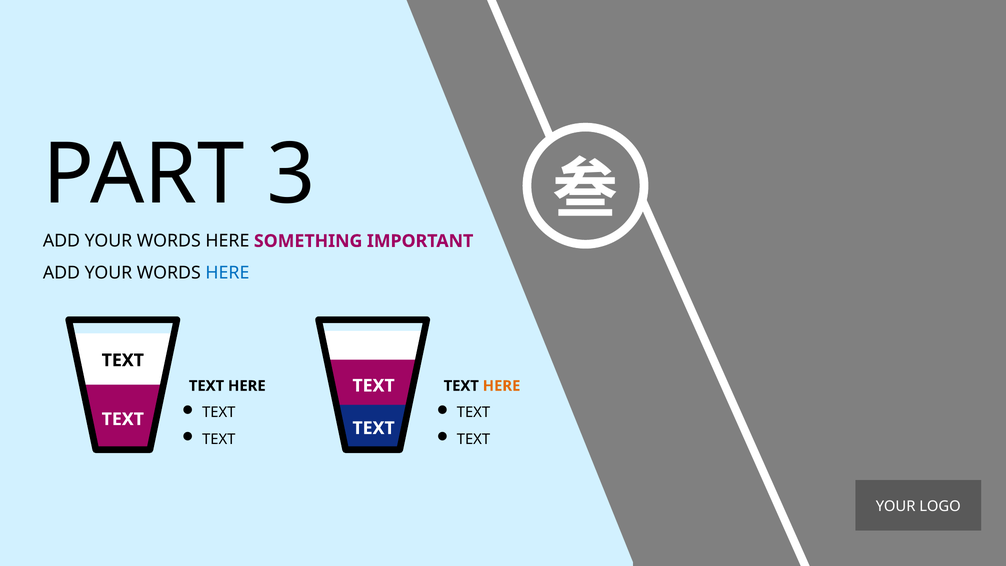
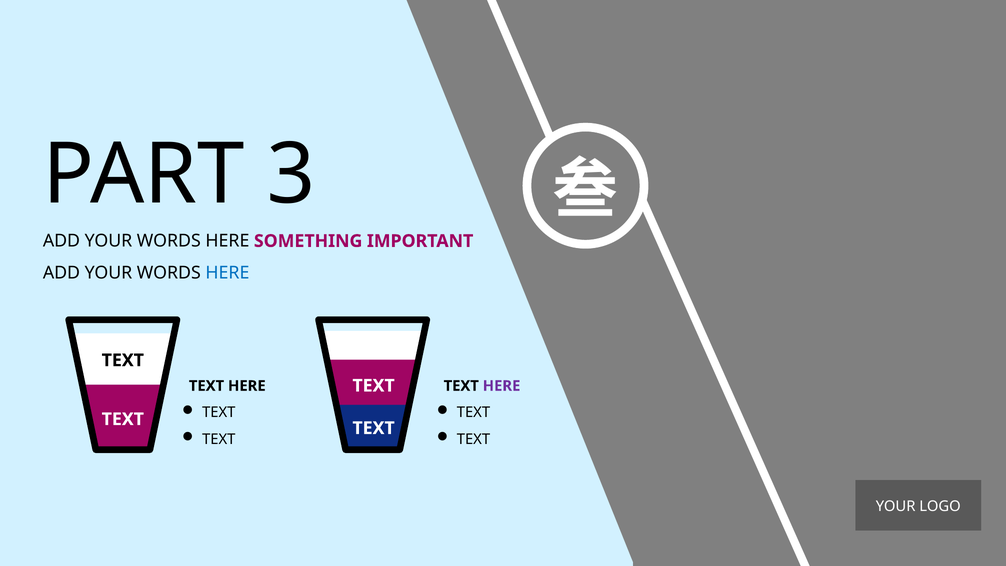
HERE at (502, 386) colour: orange -> purple
